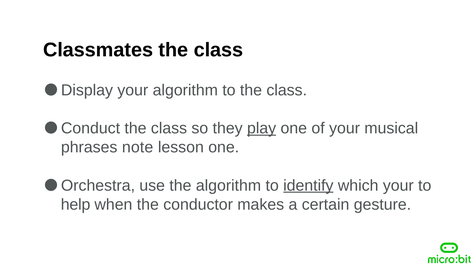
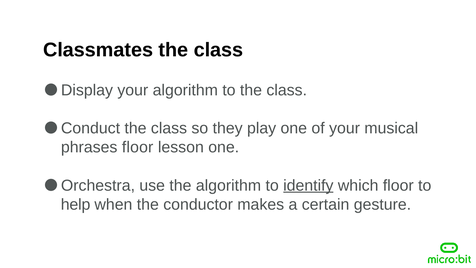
play underline: present -> none
phrases note: note -> floor
which your: your -> floor
